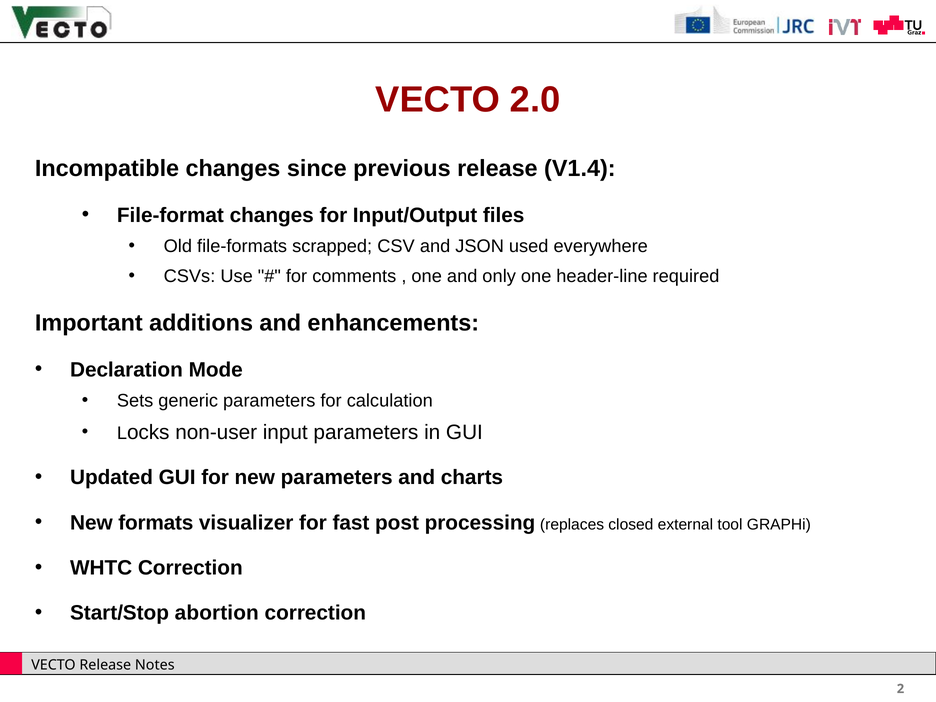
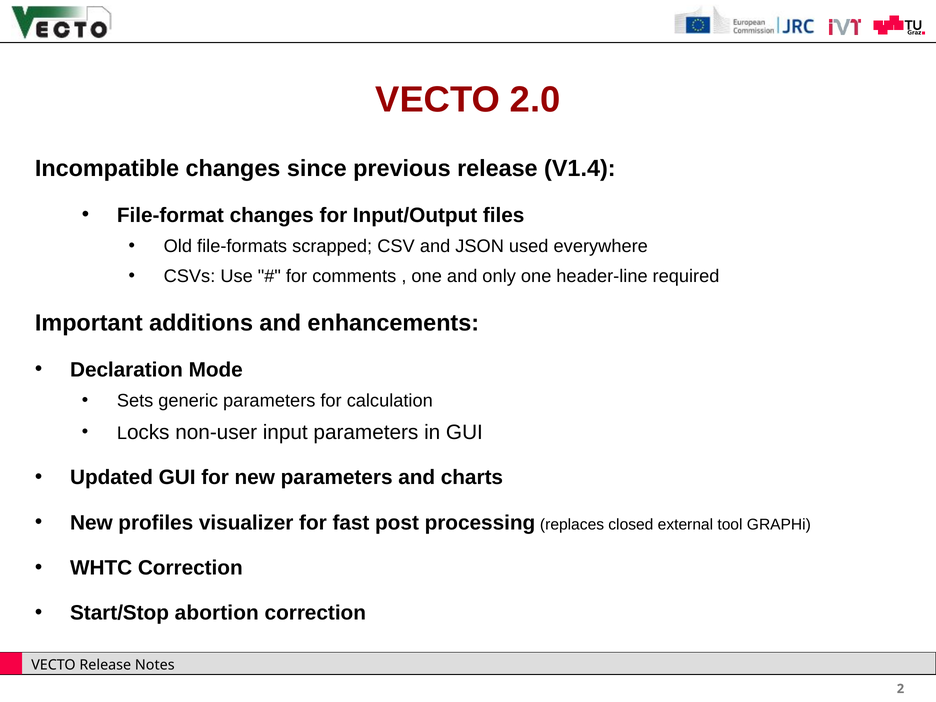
formats: formats -> profiles
